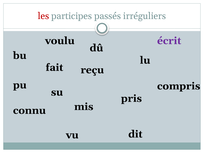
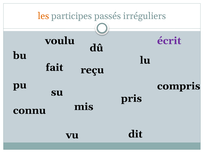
les colour: red -> orange
